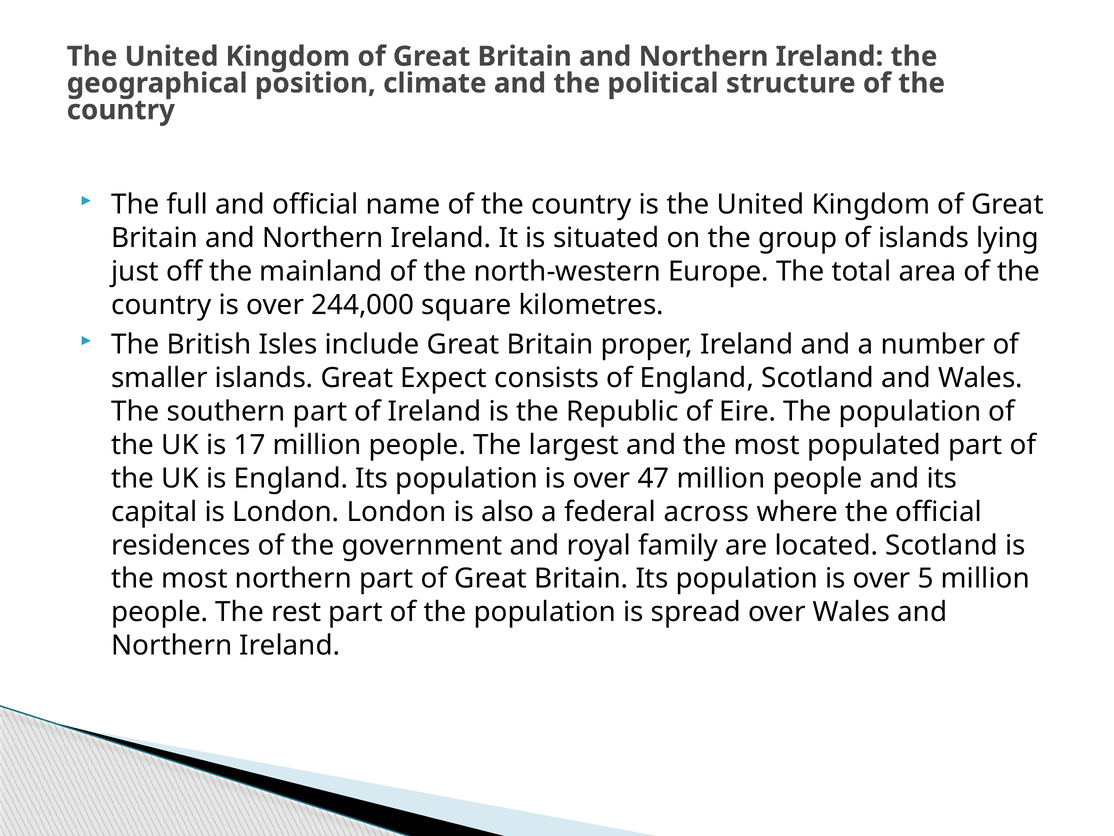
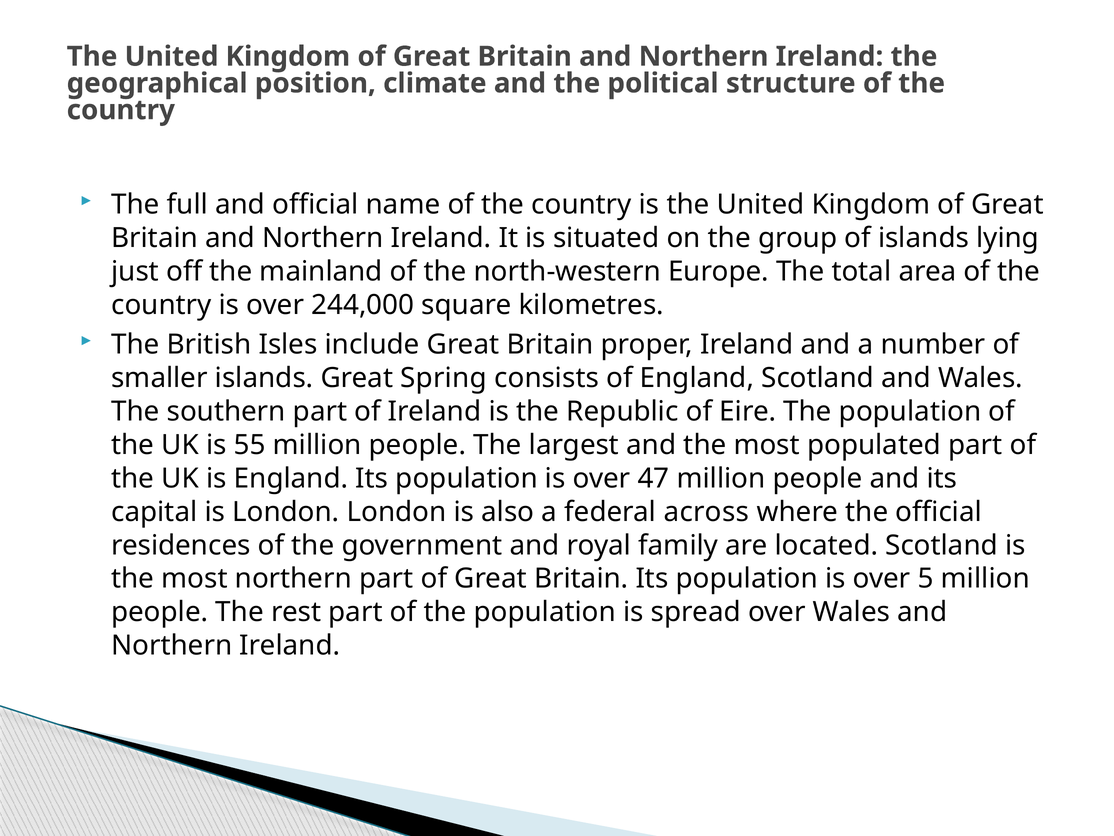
Expect: Expect -> Spring
17: 17 -> 55
